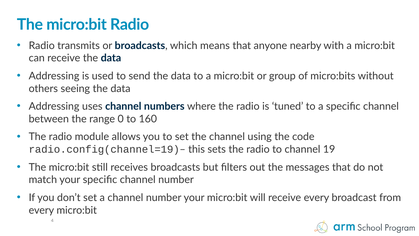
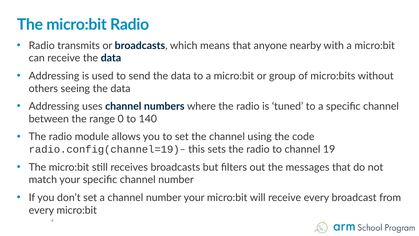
160: 160 -> 140
